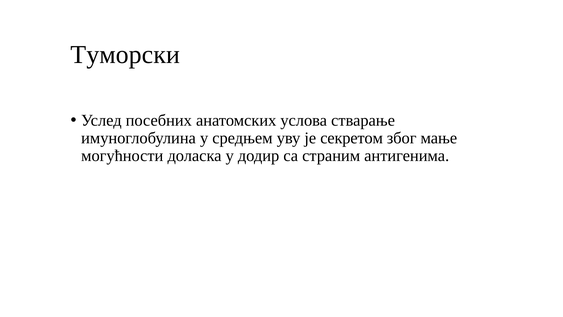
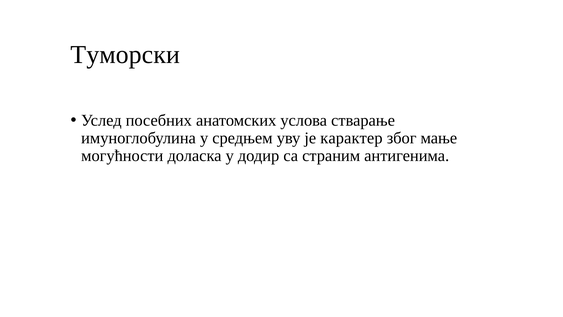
секретом: секретом -> карактер
